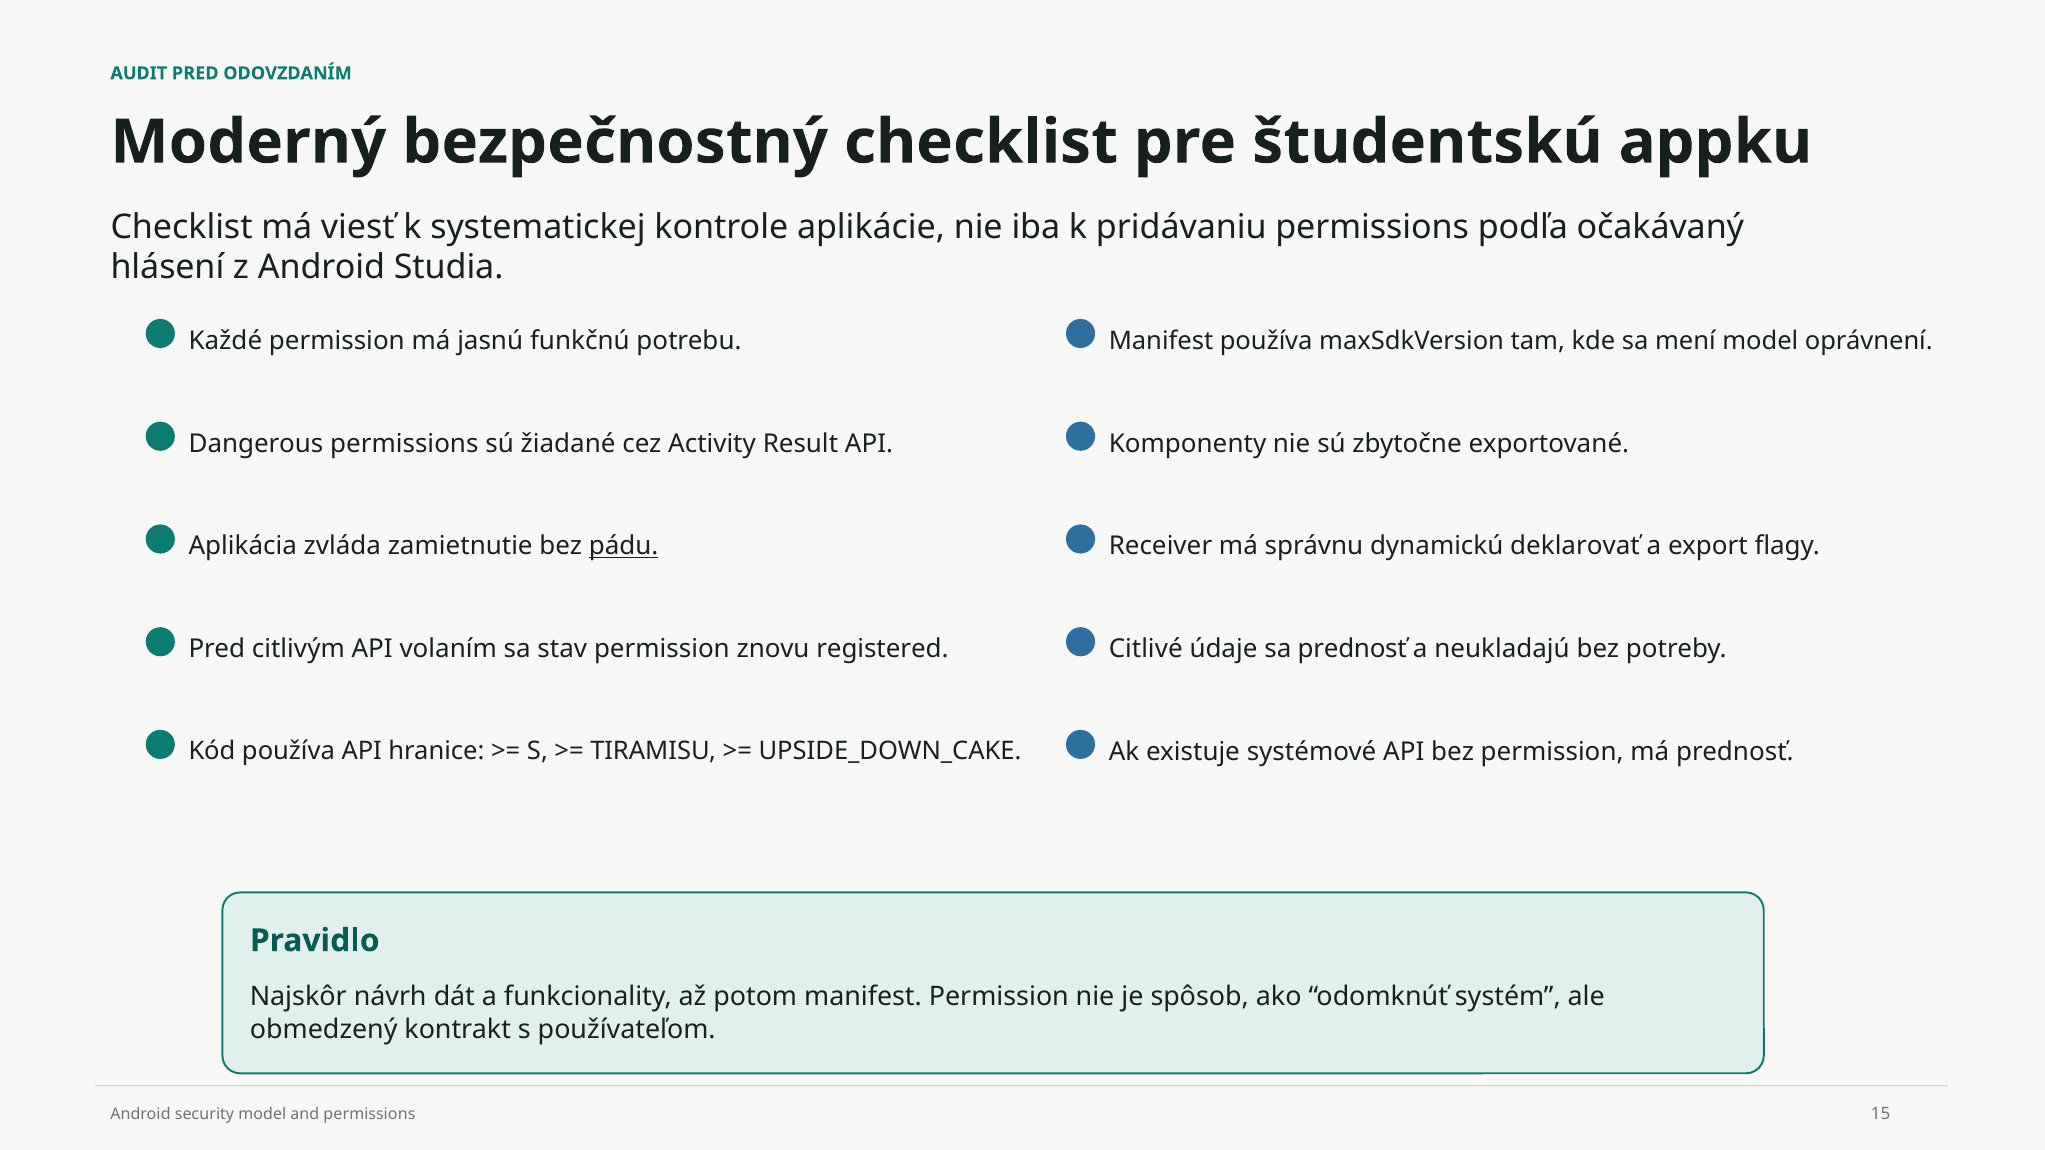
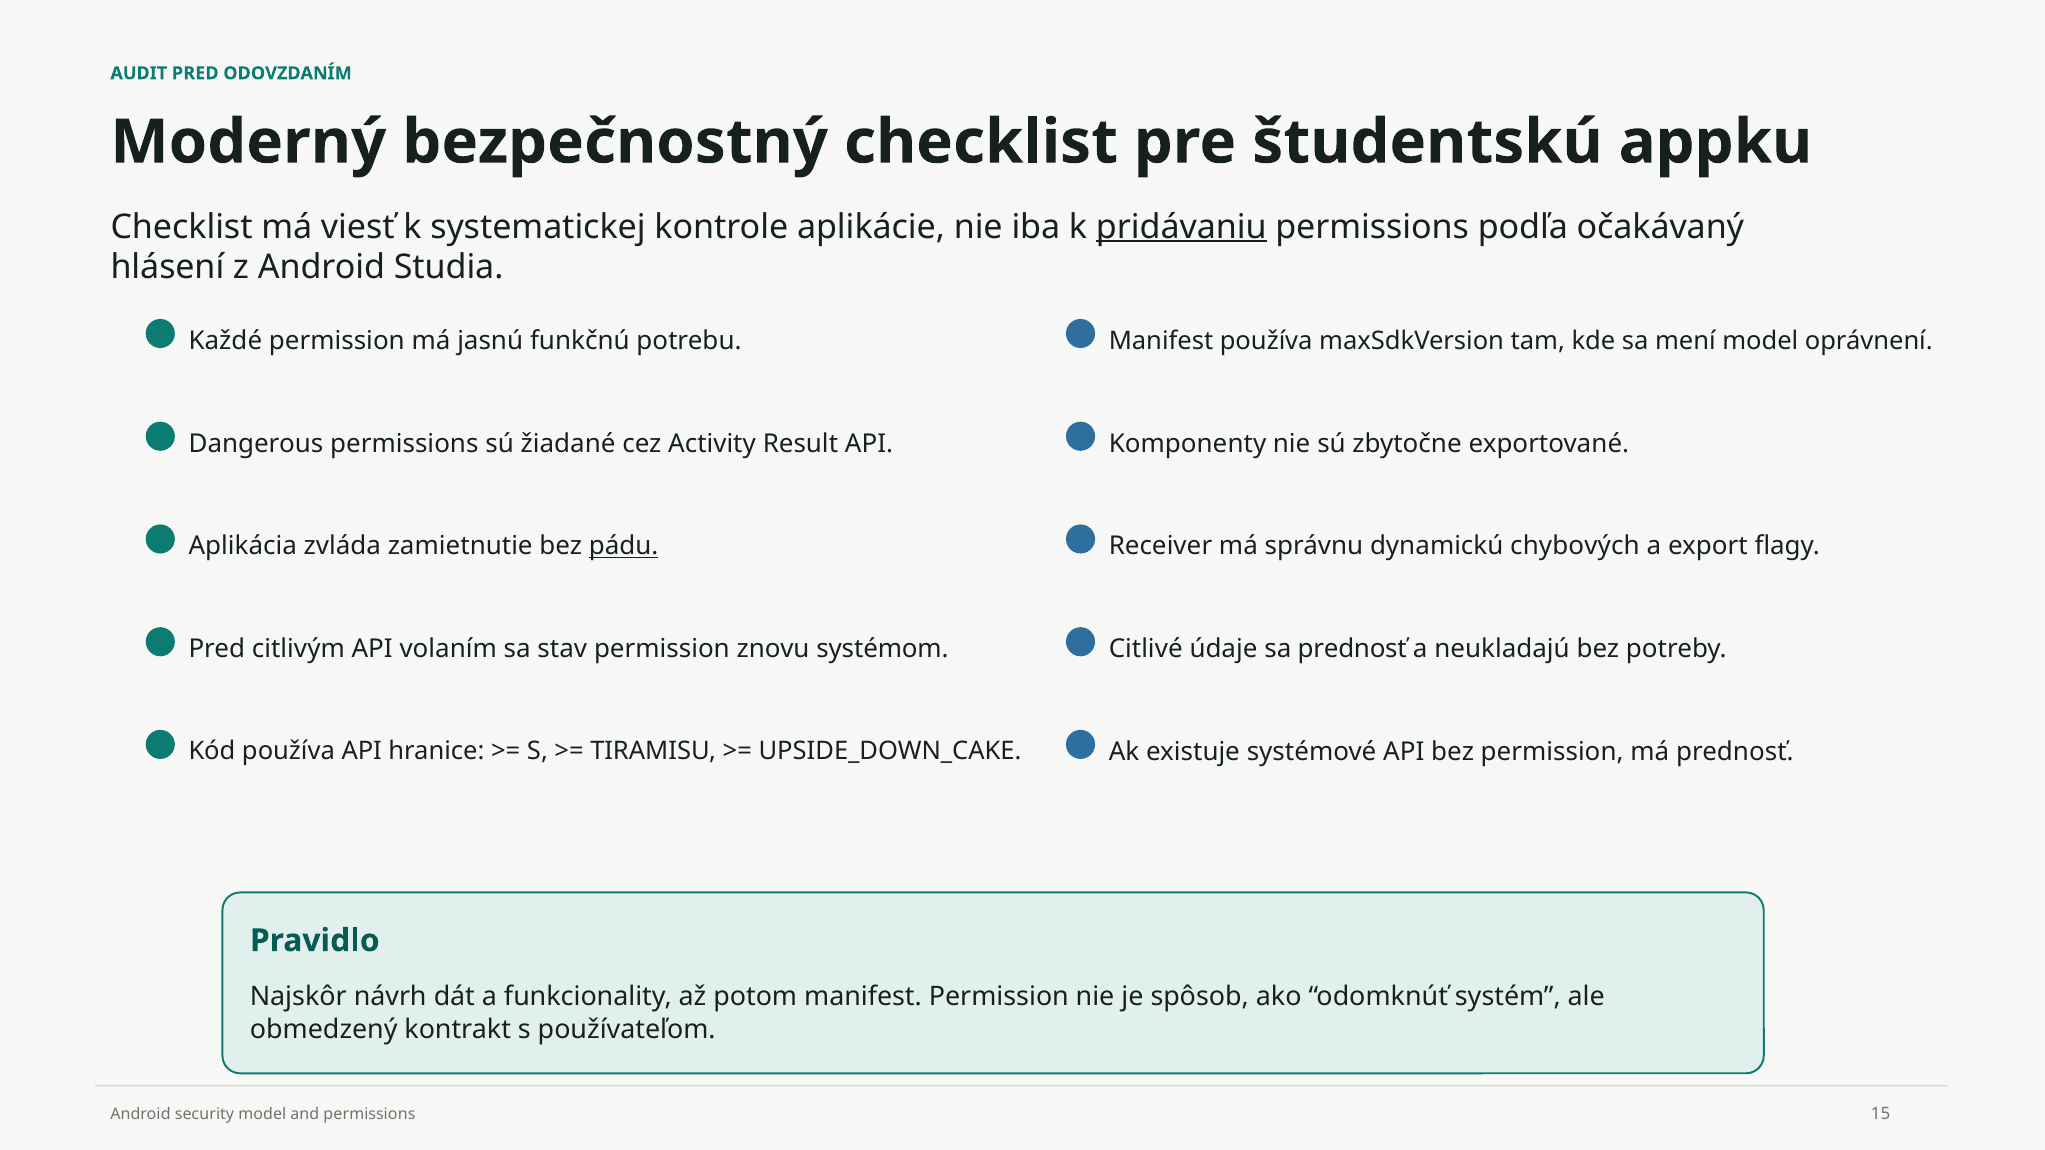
pridávaniu underline: none -> present
deklarovať: deklarovať -> chybových
registered: registered -> systémom
